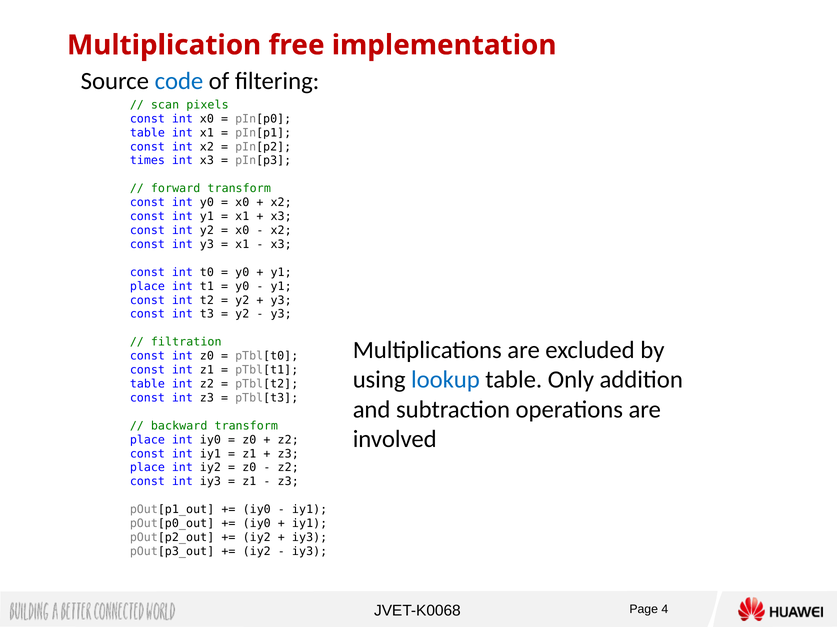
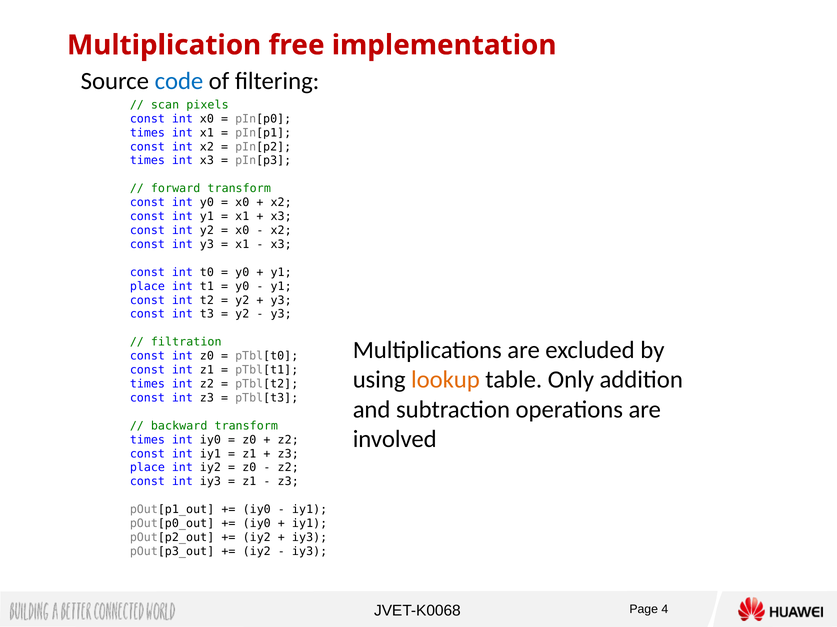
table at (147, 133): table -> times
lookup colour: blue -> orange
table at (147, 384): table -> times
place at (147, 440): place -> times
